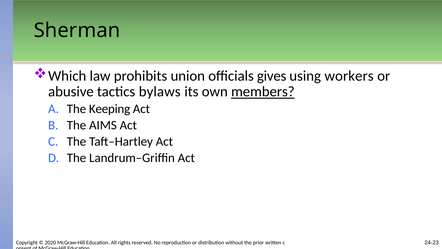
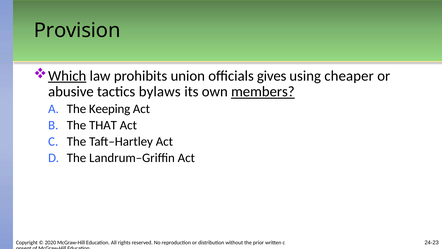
Sherman: Sherman -> Provision
Which underline: none -> present
workers: workers -> cheaper
AIMS: AIMS -> THAT
